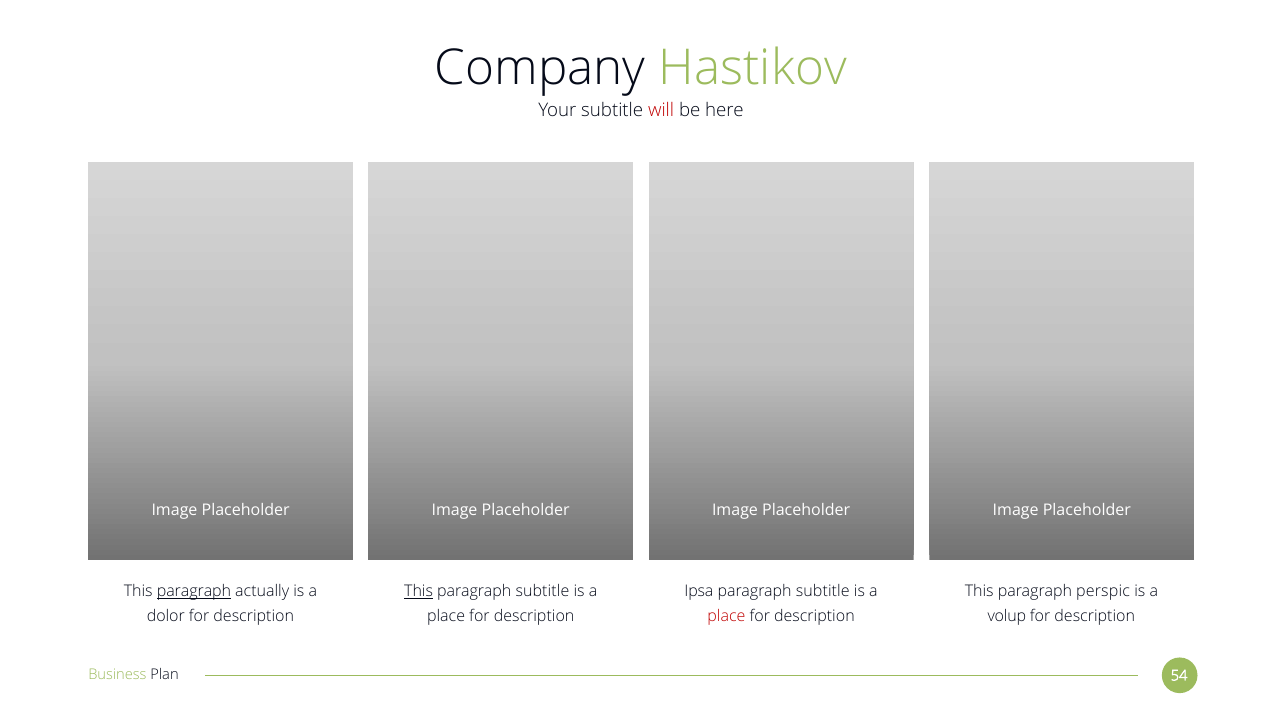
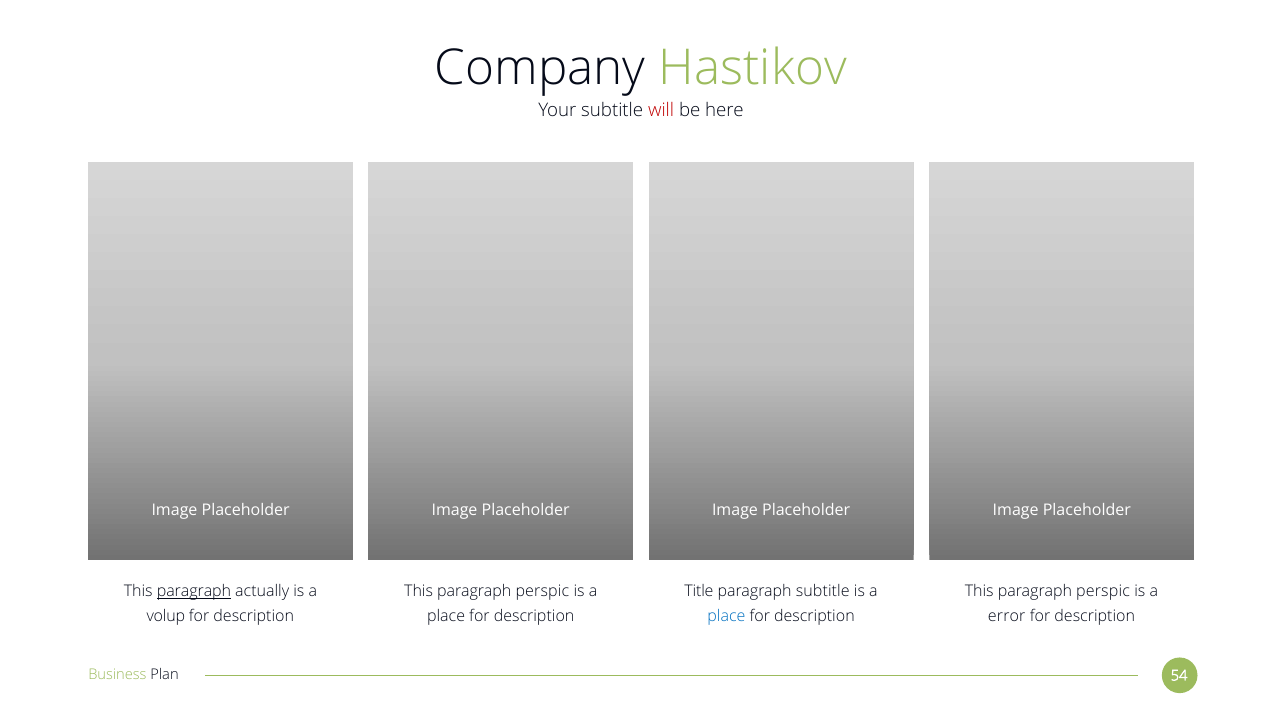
This at (419, 591) underline: present -> none
subtitle at (542, 591): subtitle -> perspic
Ipsa: Ipsa -> Title
dolor: dolor -> volup
place at (726, 616) colour: red -> blue
volup: volup -> error
